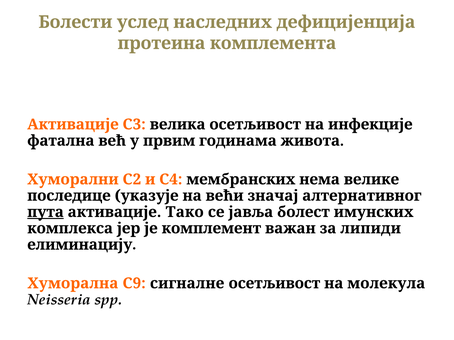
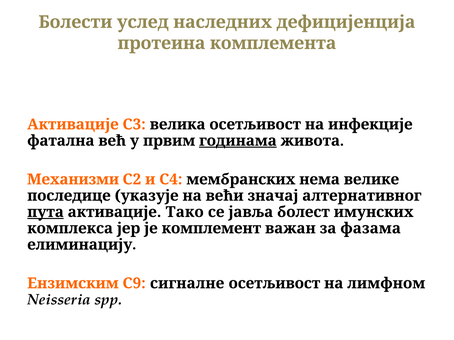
годинама underline: none -> present
Хуморални: Хуморални -> Механизми
липиди: липиди -> фазама
Хуморална: Хуморална -> Ензимским
молекула: молекула -> лимфном
